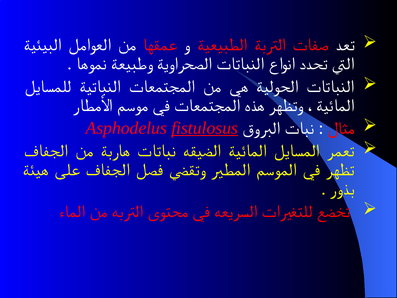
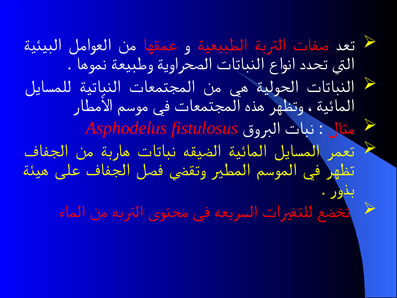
fistulosus underline: present -> none
